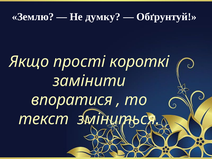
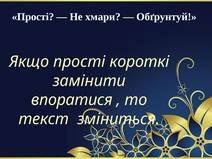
Землю at (33, 17): Землю -> Прості
думку: думку -> хмари
